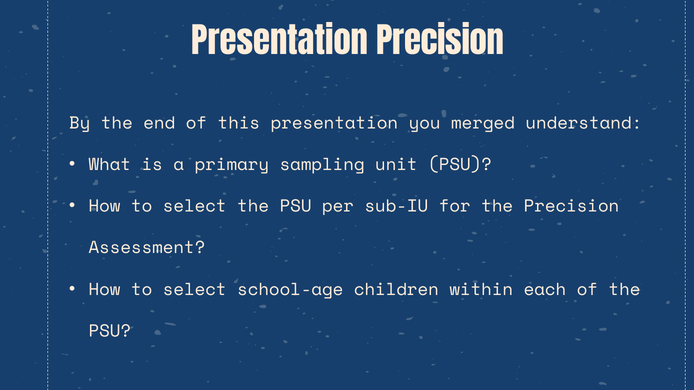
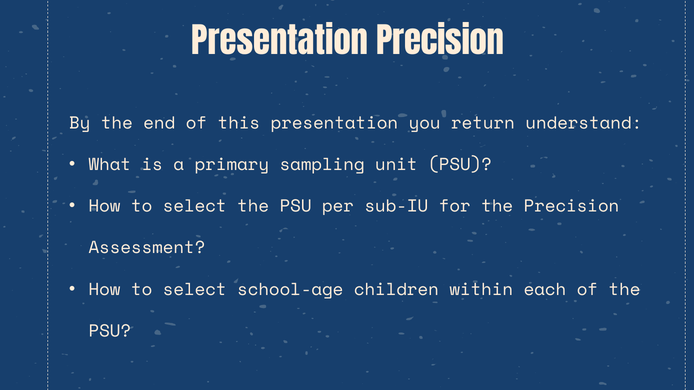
merged: merged -> return
